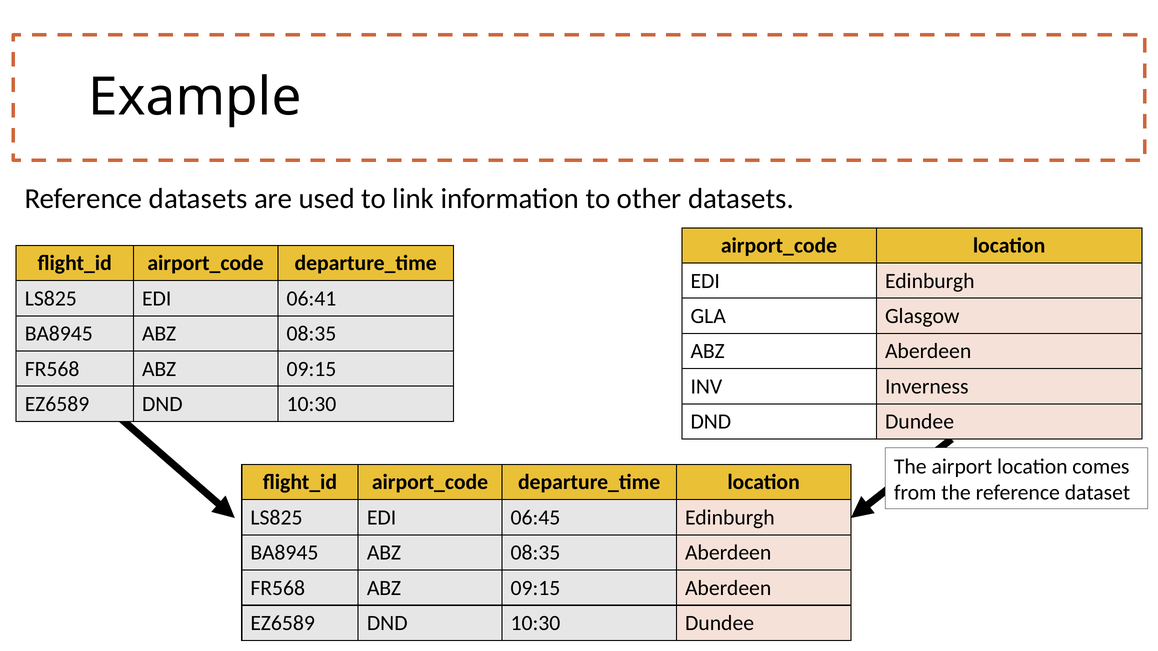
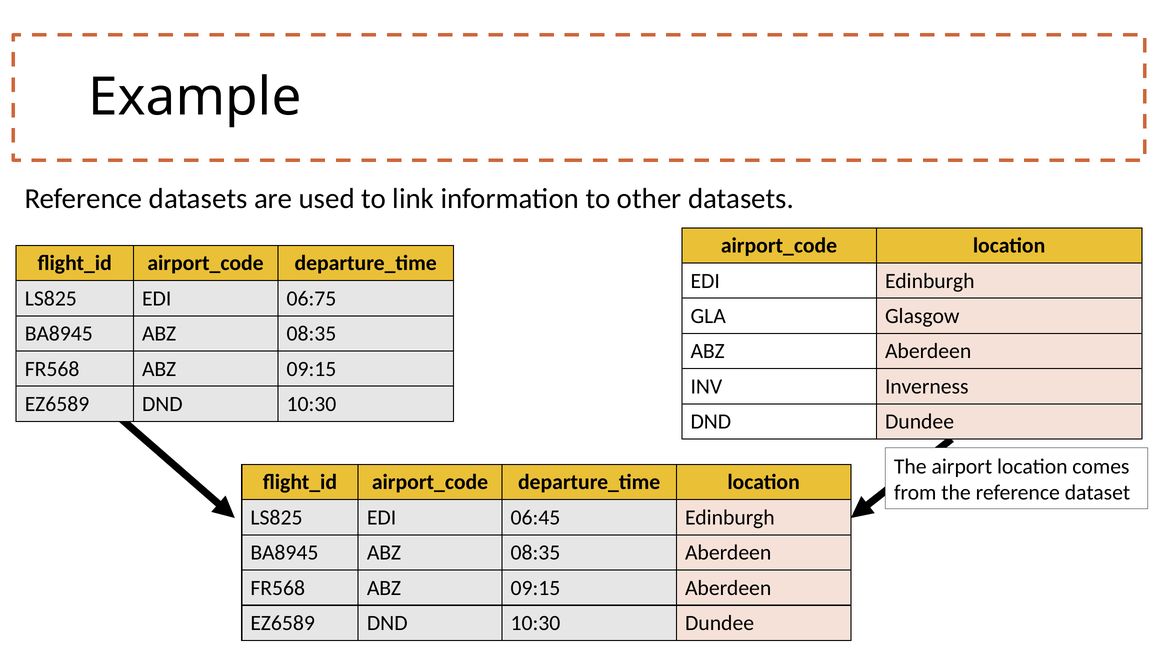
06:41: 06:41 -> 06:75
